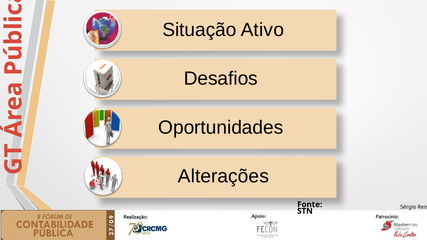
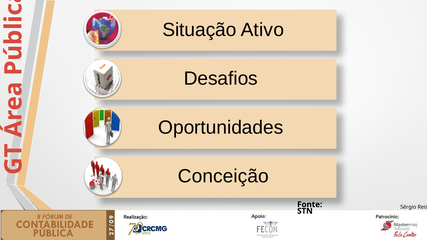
Alterações: Alterações -> Conceição
